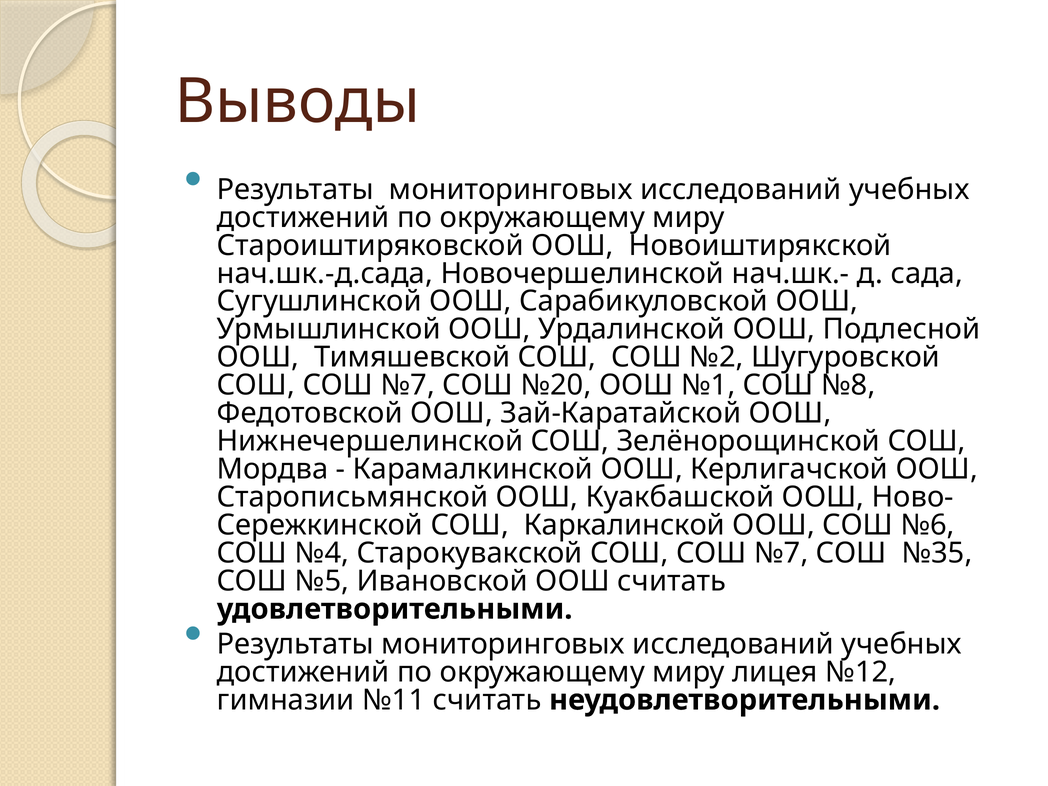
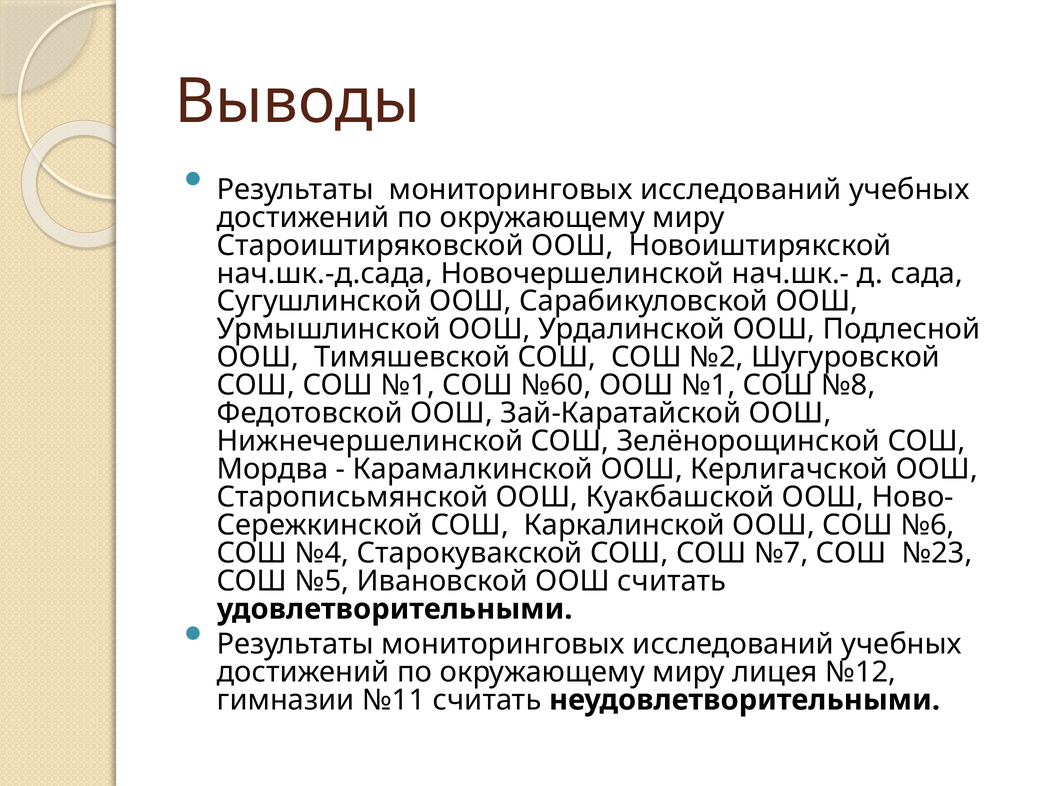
№7 at (408, 385): №7 -> №1
№20: №20 -> №60
№35: №35 -> №23
